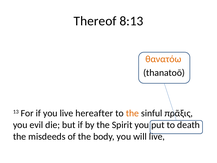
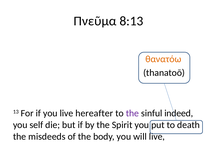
Thereof: Thereof -> Πνεῦμα
the at (132, 113) colour: orange -> purple
πρᾶξις: πρᾶξις -> indeed
evil: evil -> self
